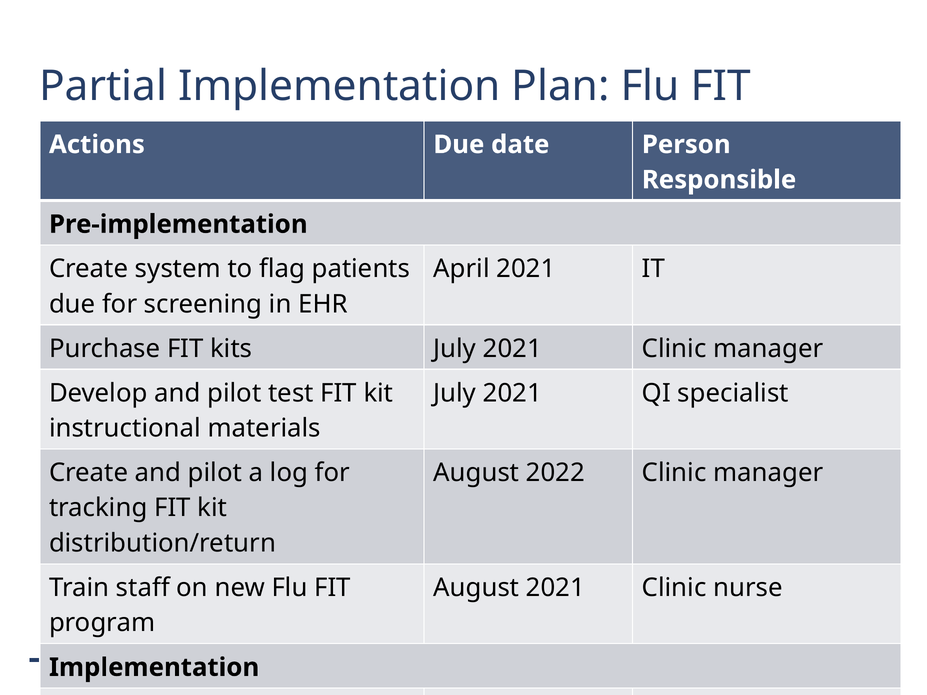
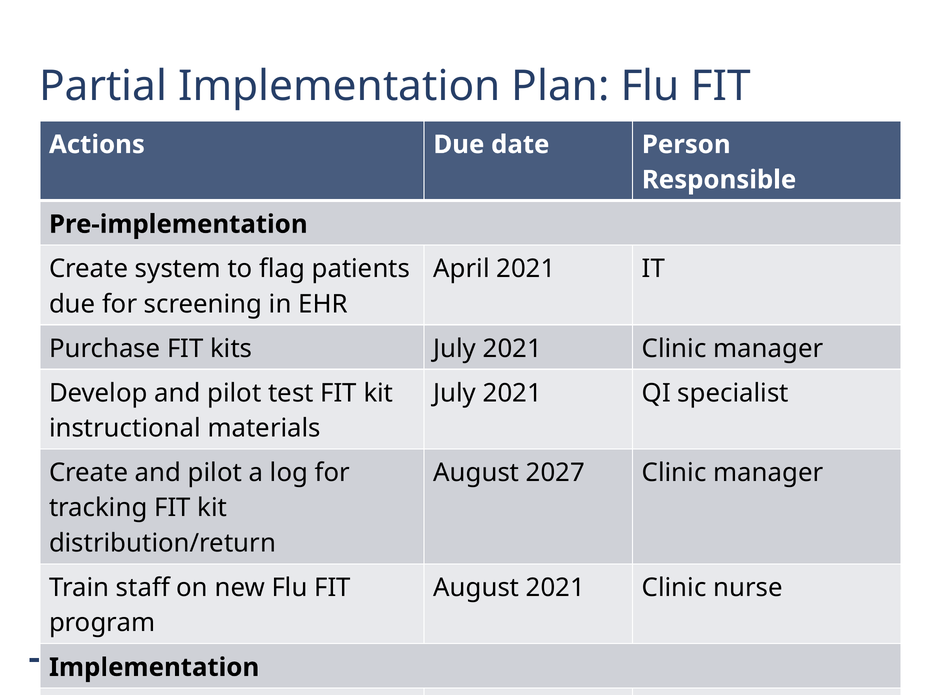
2022: 2022 -> 2027
